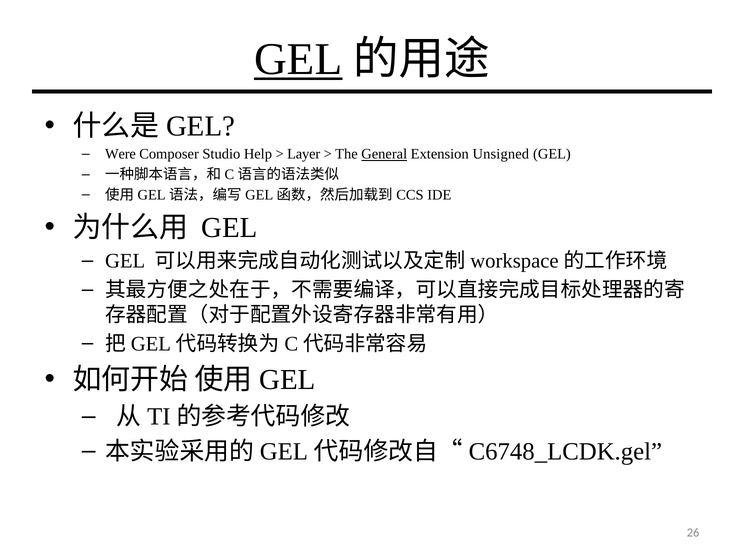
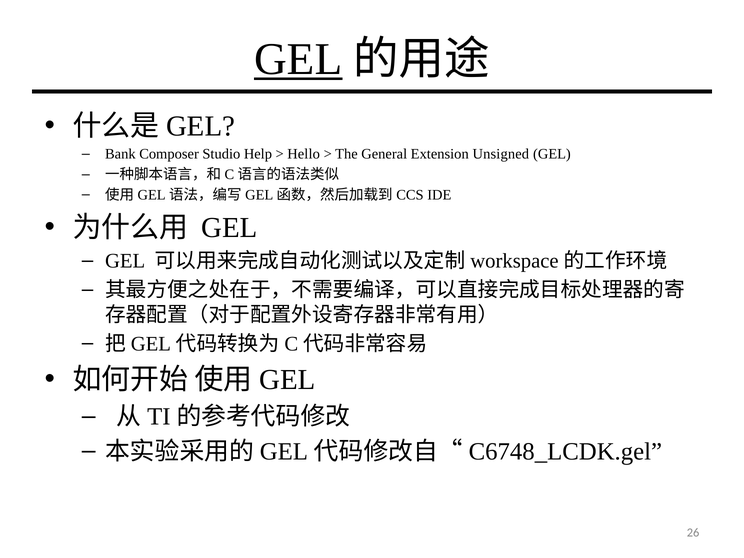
Were: Were -> Bank
Layer: Layer -> Hello
General underline: present -> none
